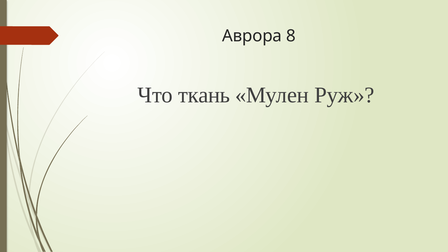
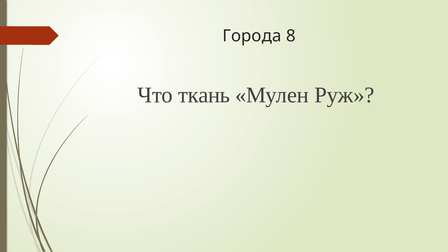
Аврора: Аврора -> Города
